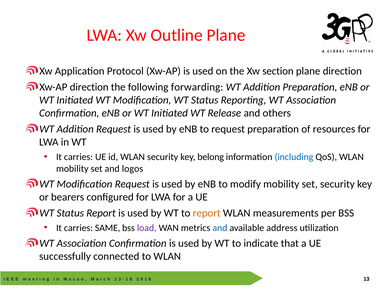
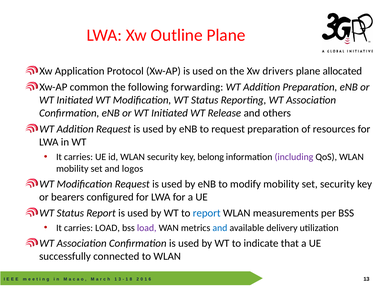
section: section -> drivers
plane direction: direction -> allocated
Xw-AP direction: direction -> common
including colour: blue -> purple
report at (207, 213) colour: orange -> blue
carries SAME: SAME -> LOAD
address: address -> delivery
